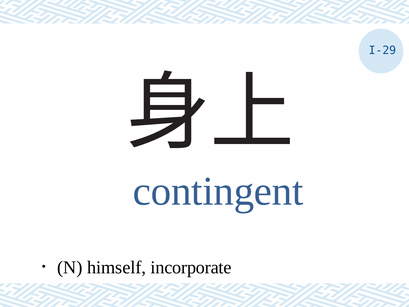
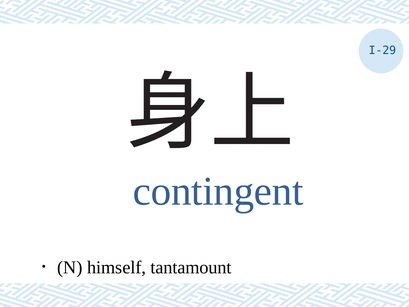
incorporate: incorporate -> tantamount
